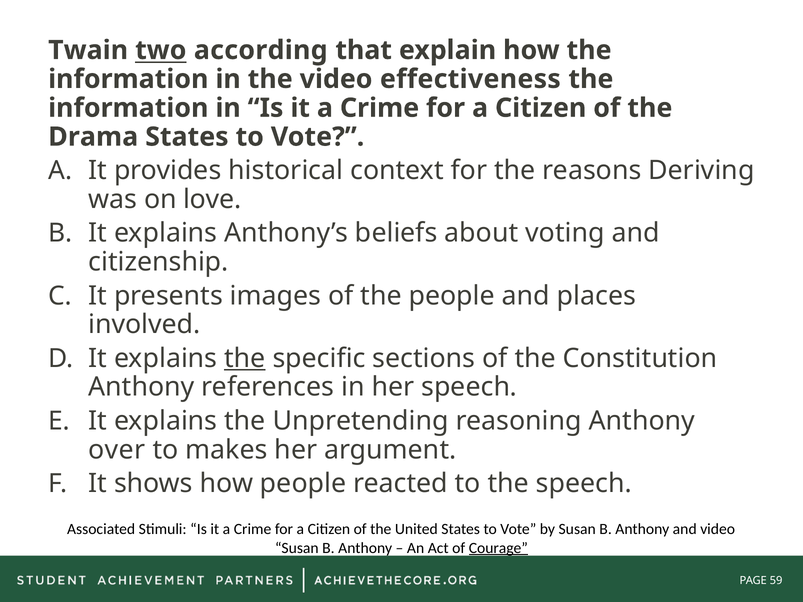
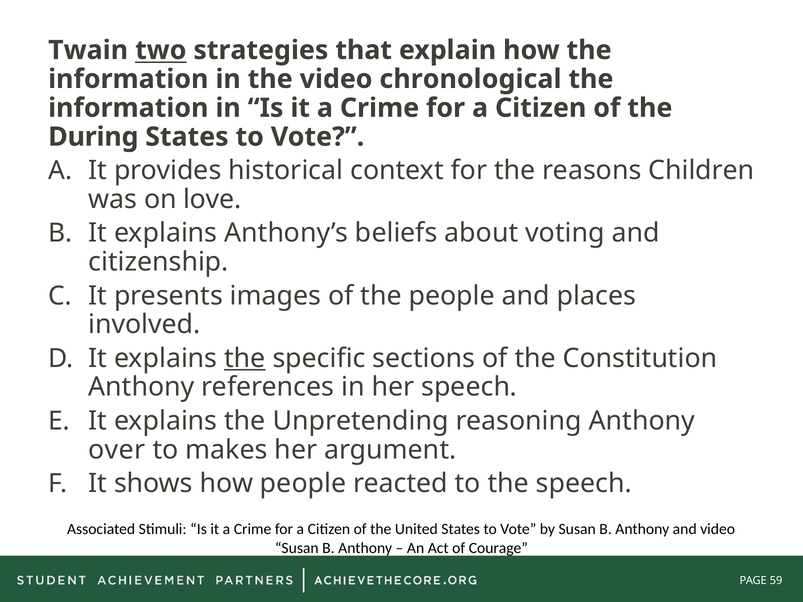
according: according -> strategies
effectiveness: effectiveness -> chronological
Drama: Drama -> During
Deriving: Deriving -> Children
Courage underline: present -> none
